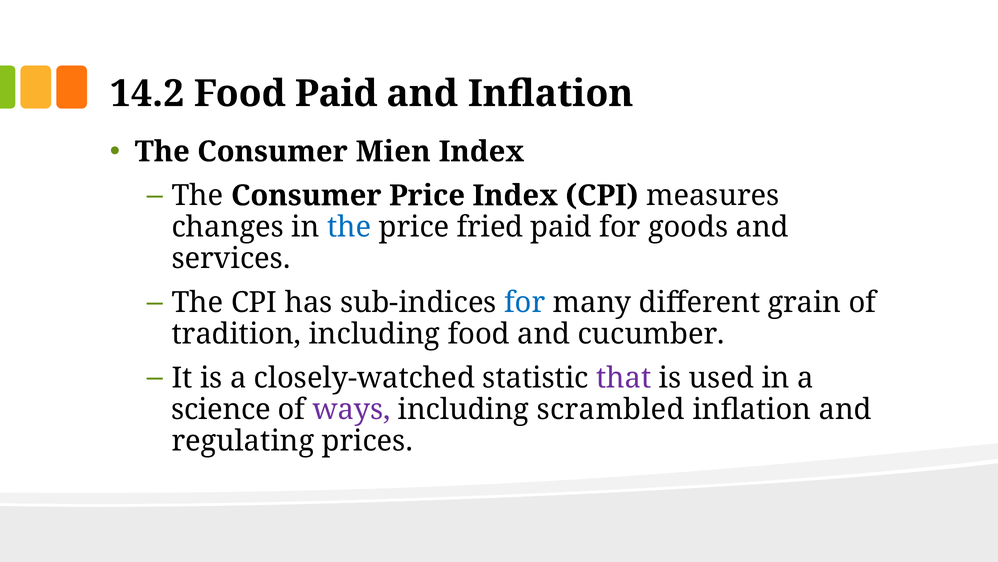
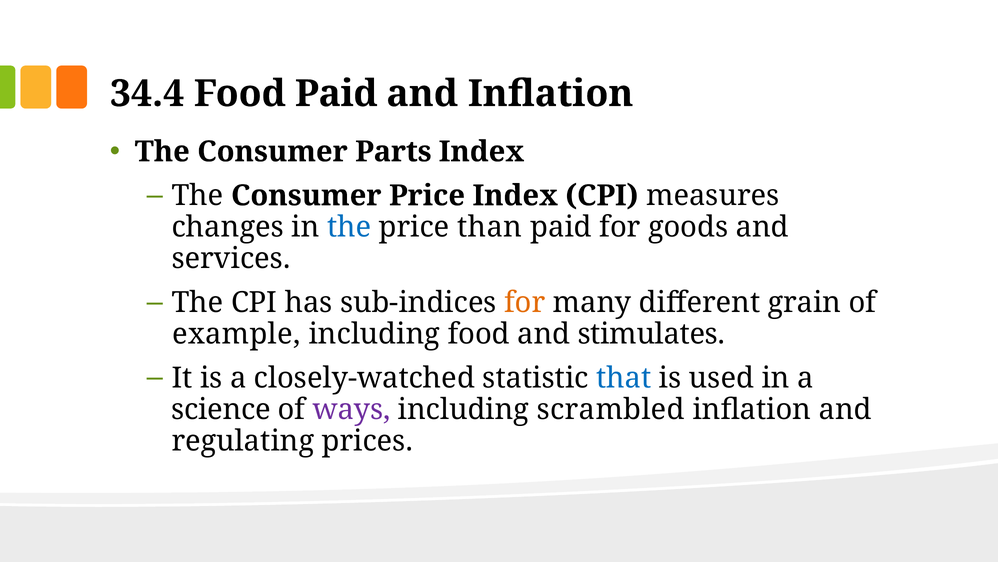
14.2: 14.2 -> 34.4
Mien: Mien -> Parts
fried: fried -> than
for at (525, 302) colour: blue -> orange
tradition: tradition -> example
cucumber: cucumber -> stimulates
that colour: purple -> blue
